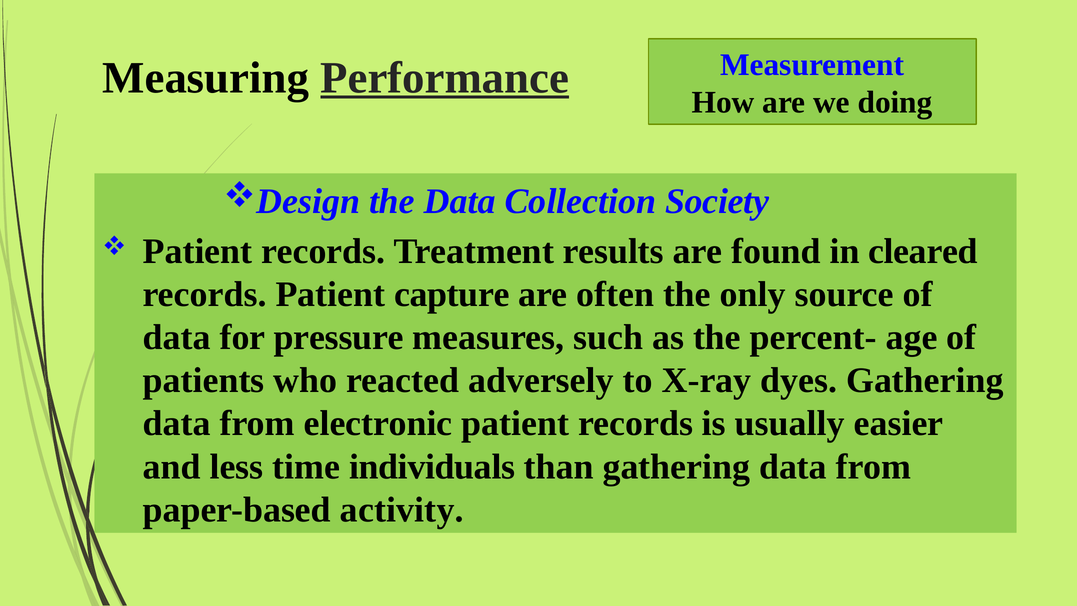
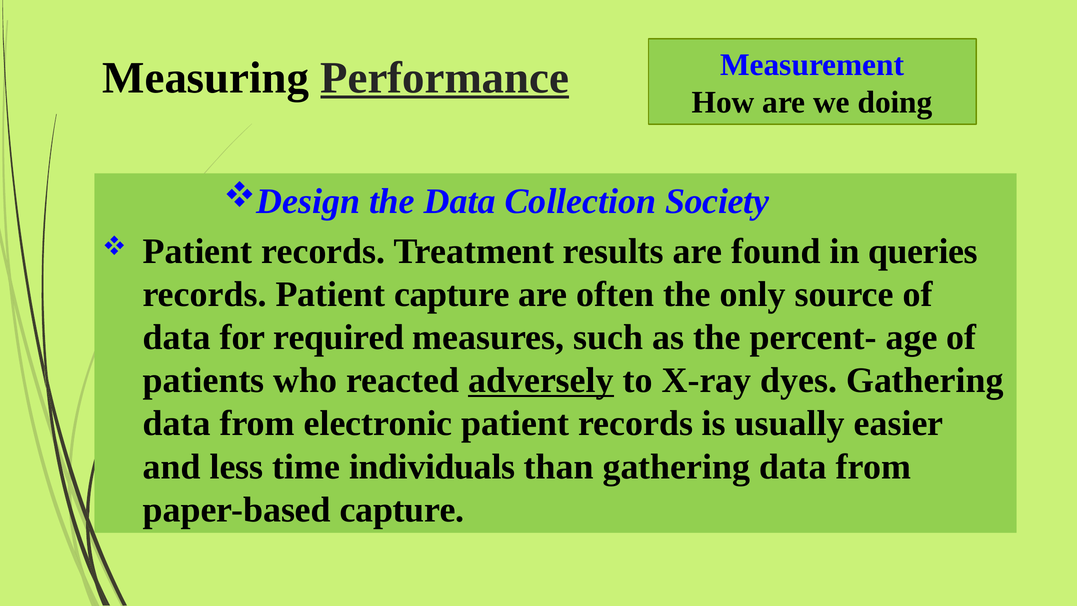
cleared: cleared -> queries
pressure: pressure -> required
adversely underline: none -> present
paper-based activity: activity -> capture
